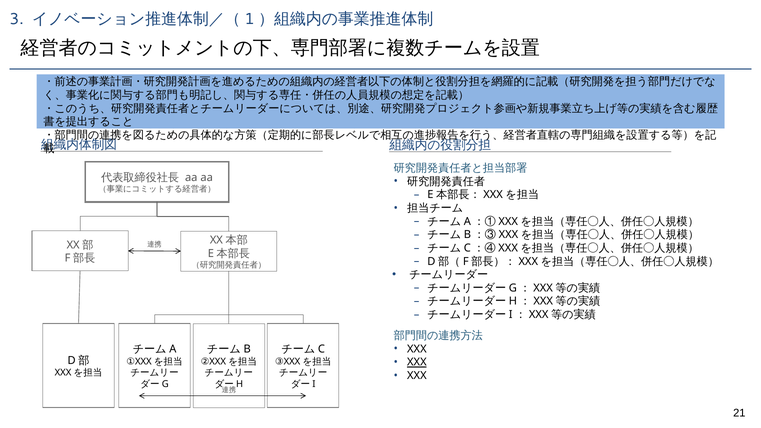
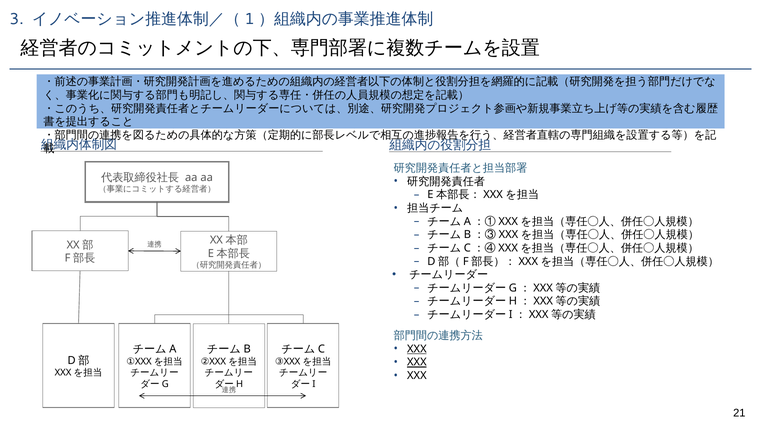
XXX at (417, 349) underline: none -> present
